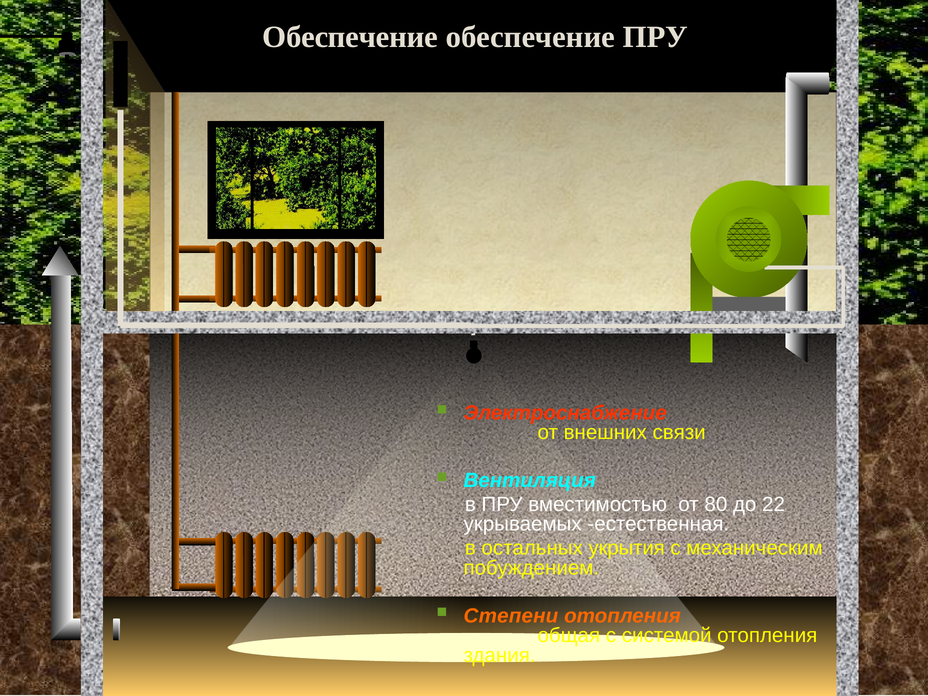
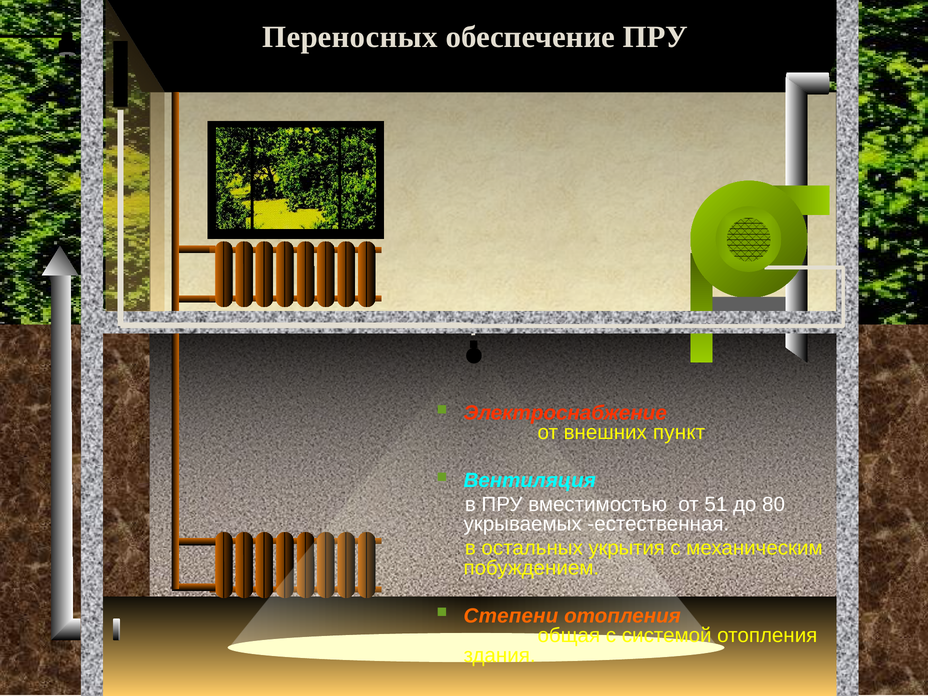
Обеспечение at (350, 37): Обеспечение -> Переносных
связи: связи -> пункт
80: 80 -> 51
22: 22 -> 80
